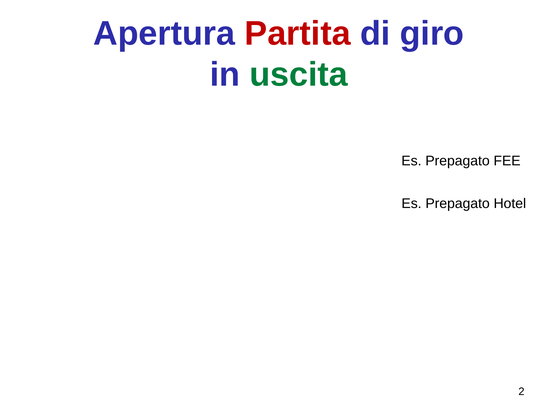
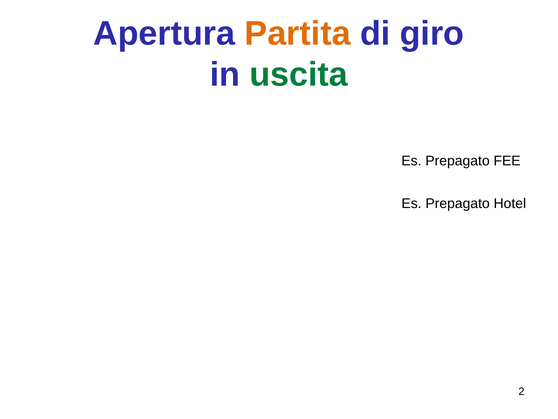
Partita colour: red -> orange
